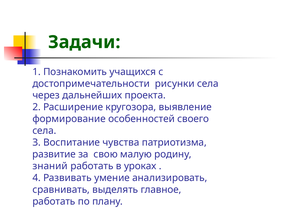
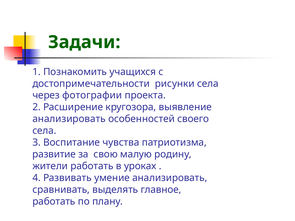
дальнейших: дальнейших -> фотографии
формирование at (69, 119): формирование -> анализировать
знаний: знаний -> жители
